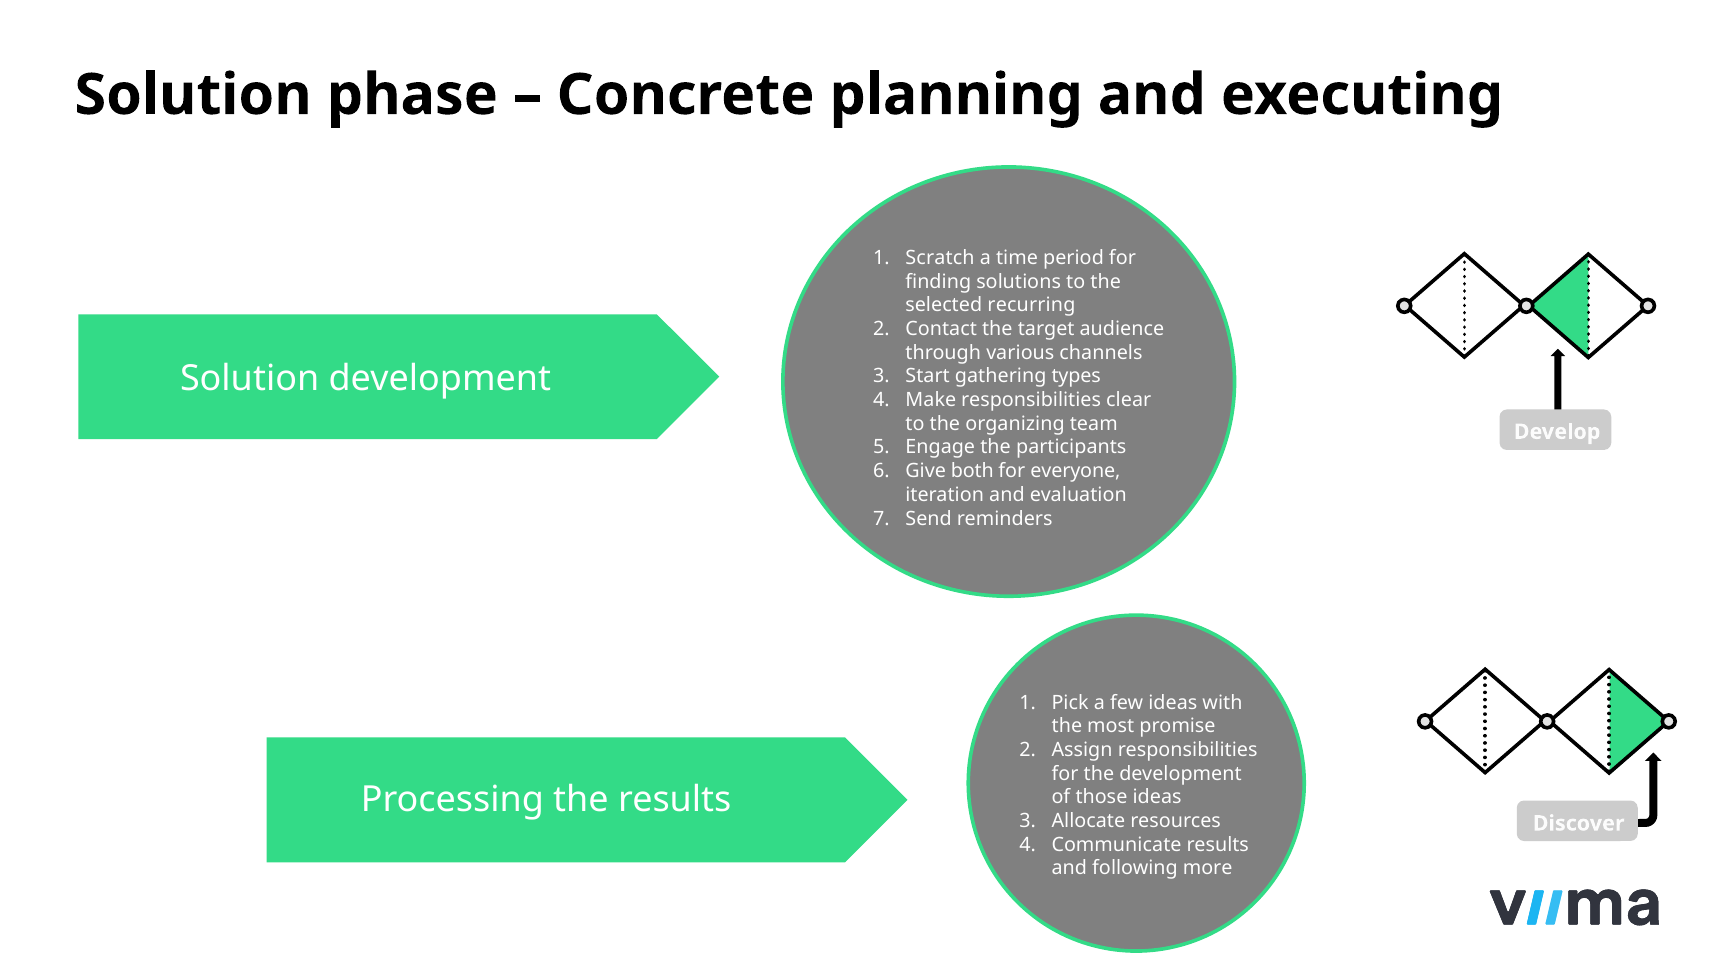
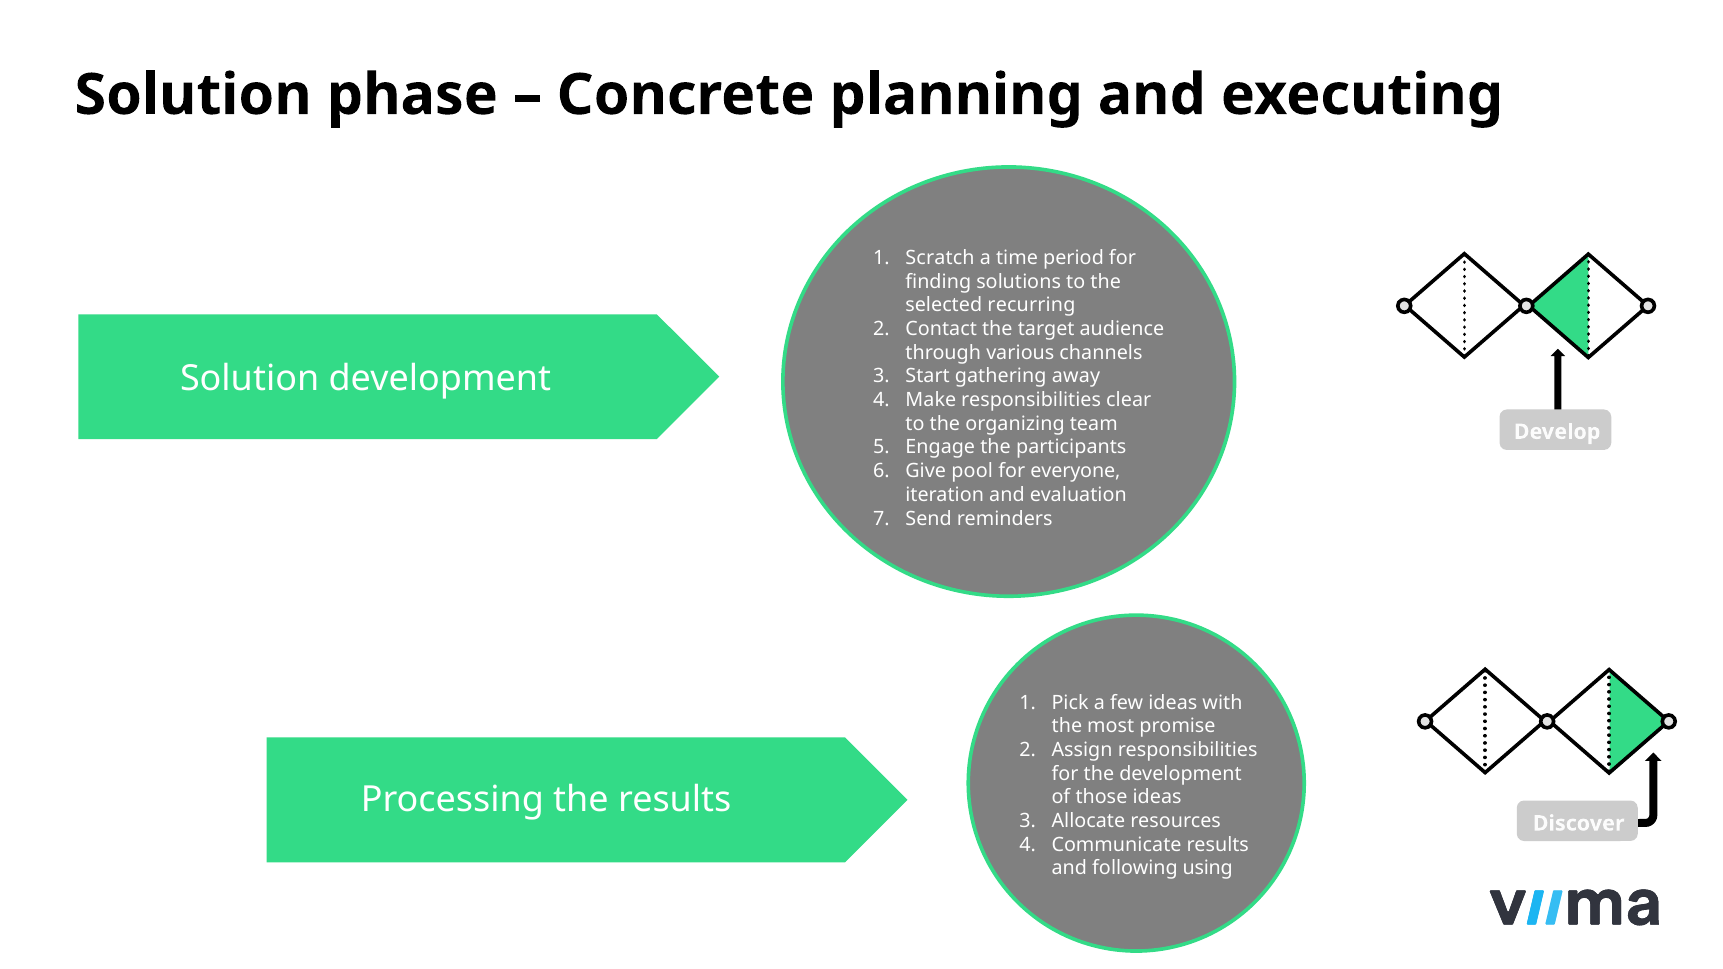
types: types -> away
both: both -> pool
more: more -> using
